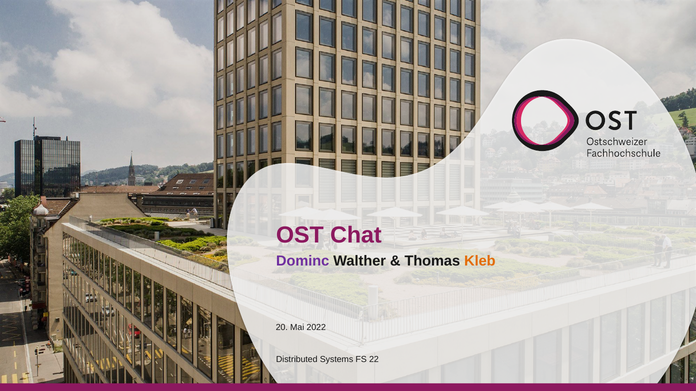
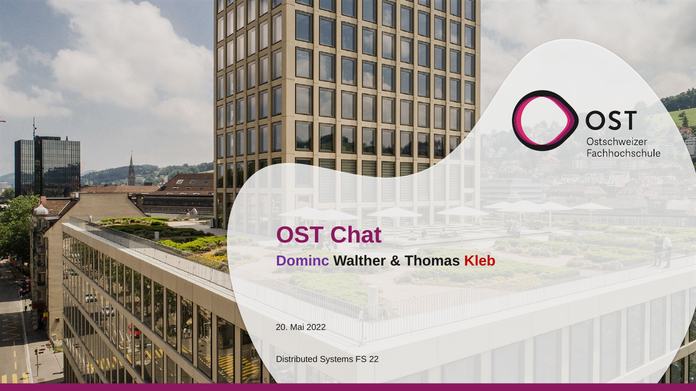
Kleb colour: orange -> red
